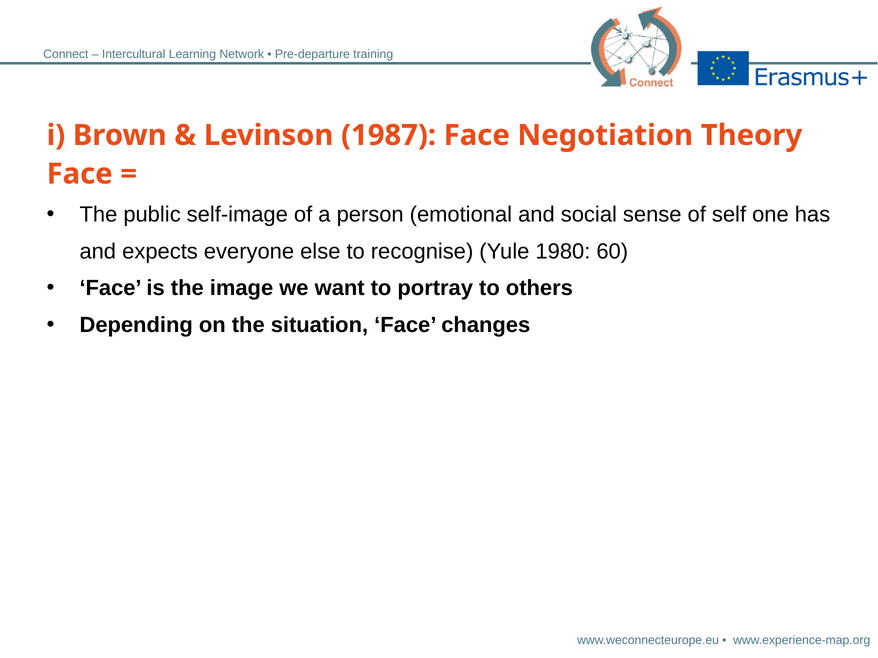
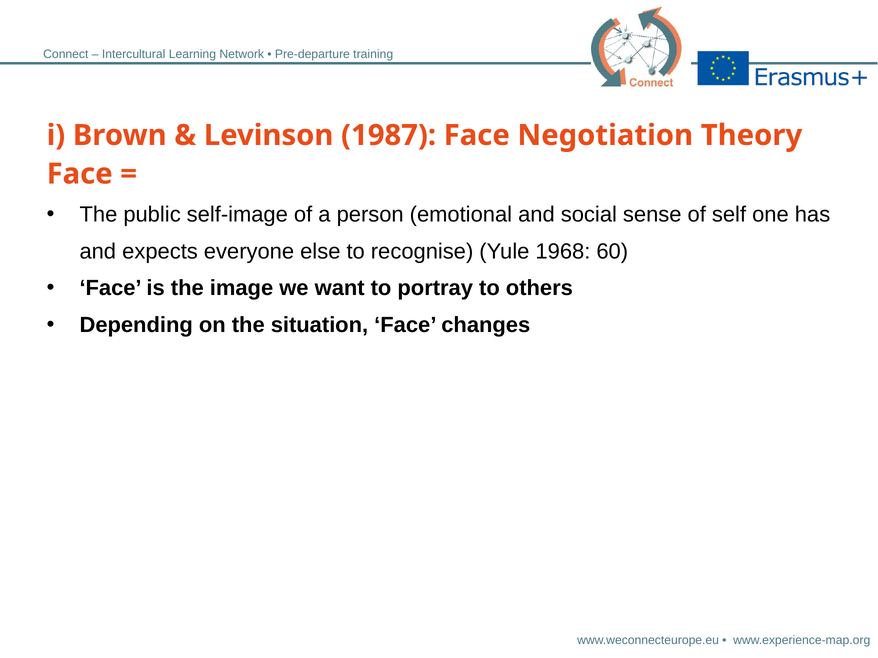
1980: 1980 -> 1968
